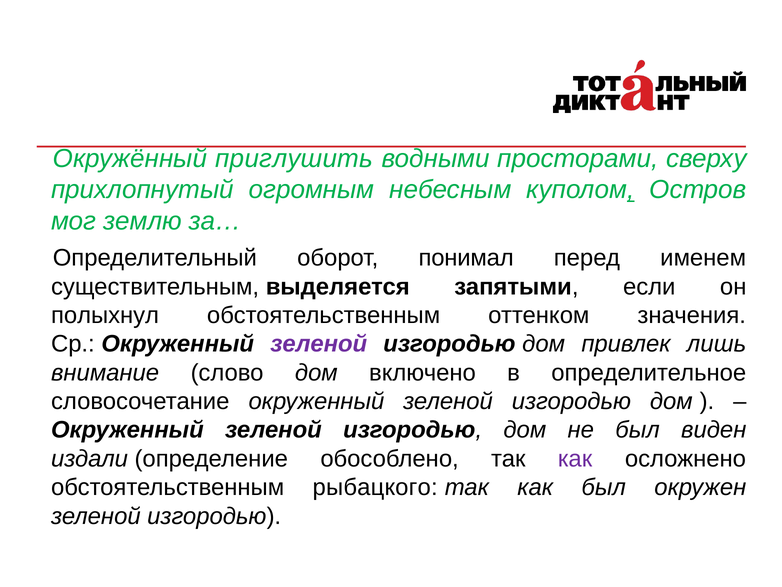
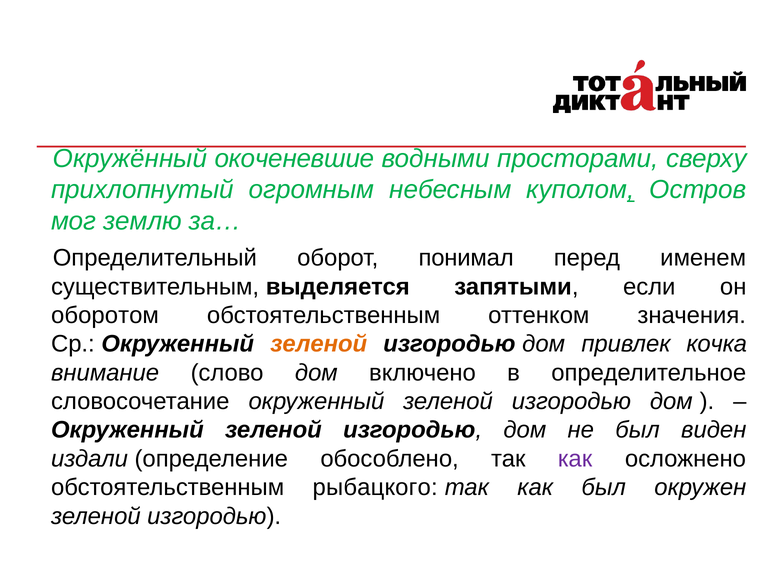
приглушить: приглушить -> окоченевшие
полыхнул: полыхнул -> оборотом
зеленой at (319, 344) colour: purple -> orange
лишь: лишь -> кочка
